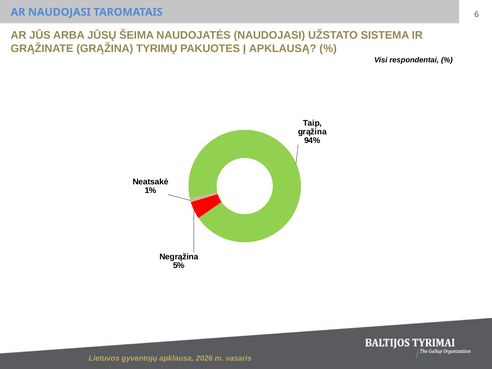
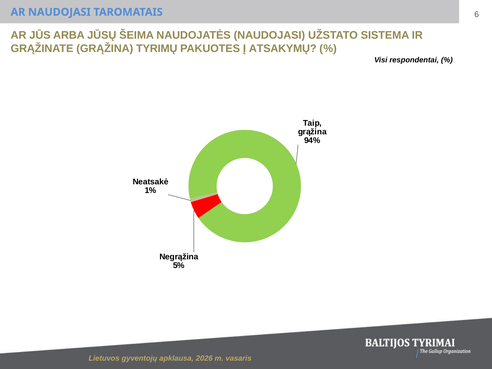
APKLAUSĄ: APKLAUSĄ -> ATSAKYMŲ
